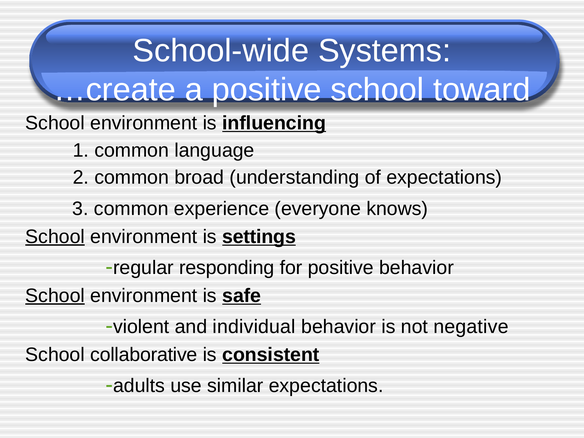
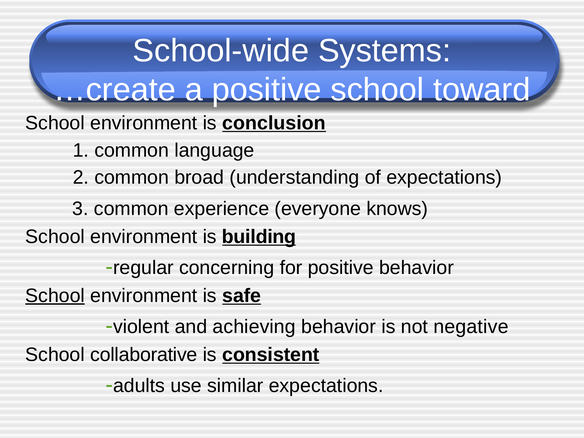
influencing: influencing -> conclusion
School at (55, 237) underline: present -> none
settings: settings -> building
responding: responding -> concerning
individual: individual -> achieving
